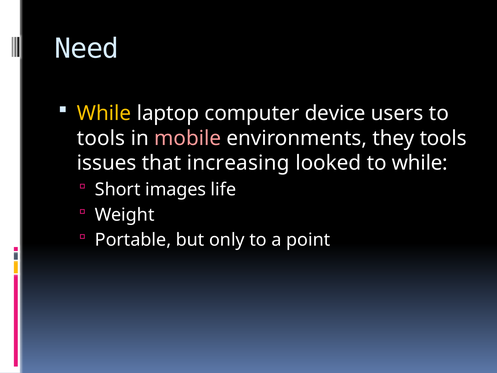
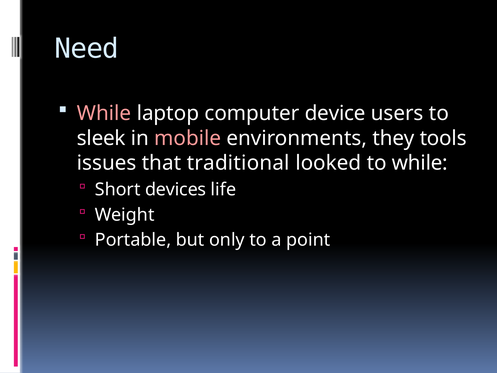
While at (104, 113) colour: yellow -> pink
tools at (101, 138): tools -> sleek
increasing: increasing -> traditional
images: images -> devices
